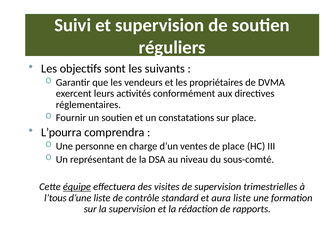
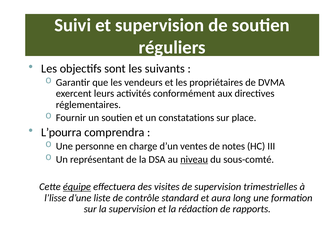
de place: place -> notes
niveau underline: none -> present
l’tous: l’tous -> l’lisse
aura liste: liste -> long
